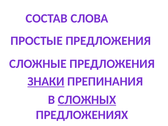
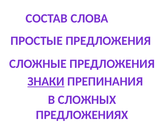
СЛОЖНЫХ underline: present -> none
